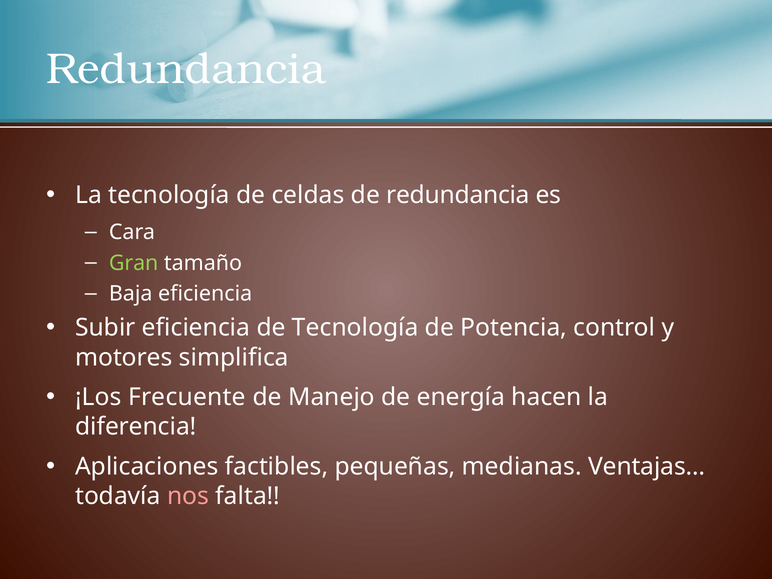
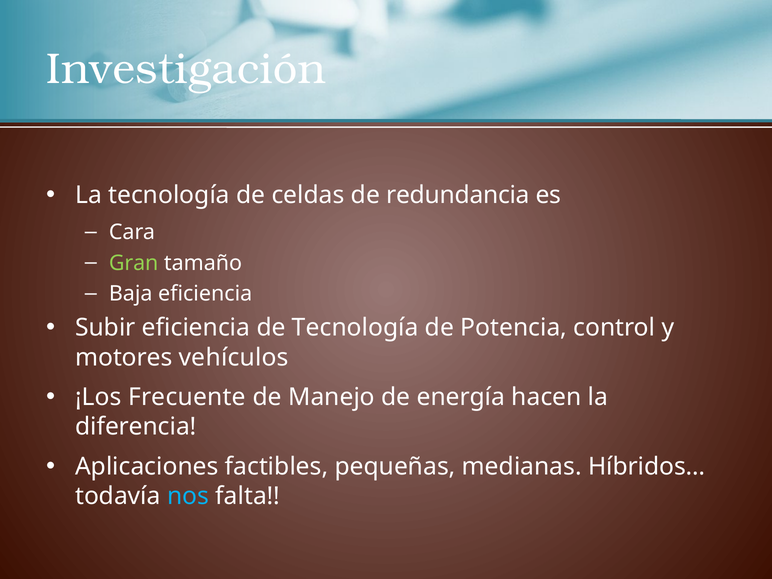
Redundancia at (186, 69): Redundancia -> Investigación
simplifica: simplifica -> vehículos
Ventajas…: Ventajas… -> Híbridos…
nos colour: pink -> light blue
